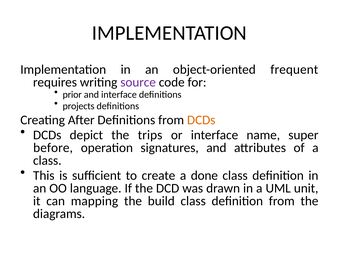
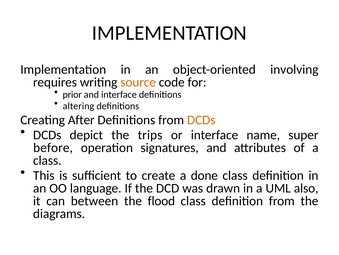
frequent: frequent -> involving
source colour: purple -> orange
projects: projects -> altering
unit: unit -> also
mapping: mapping -> between
build: build -> flood
